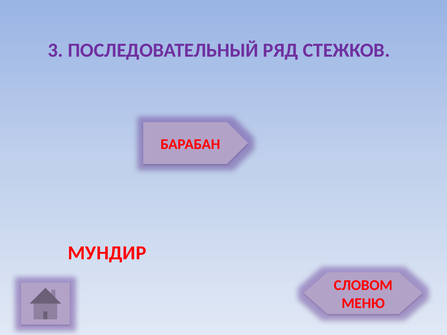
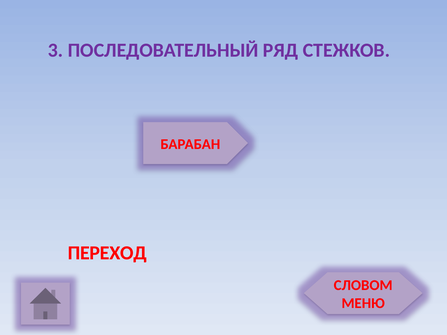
МУНДИР: МУНДИР -> ПЕРЕХОД
